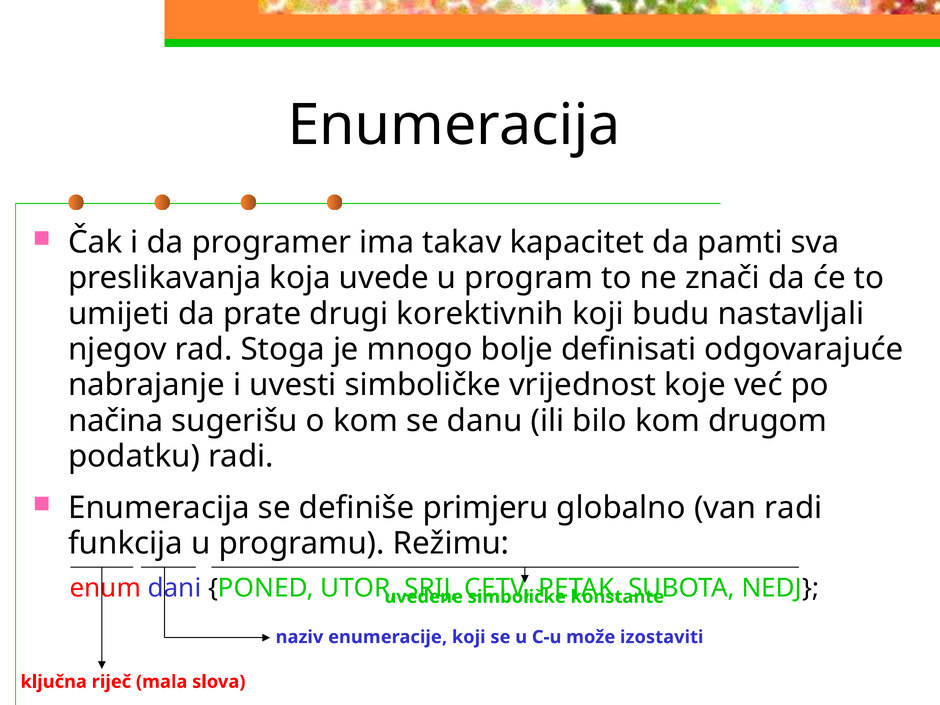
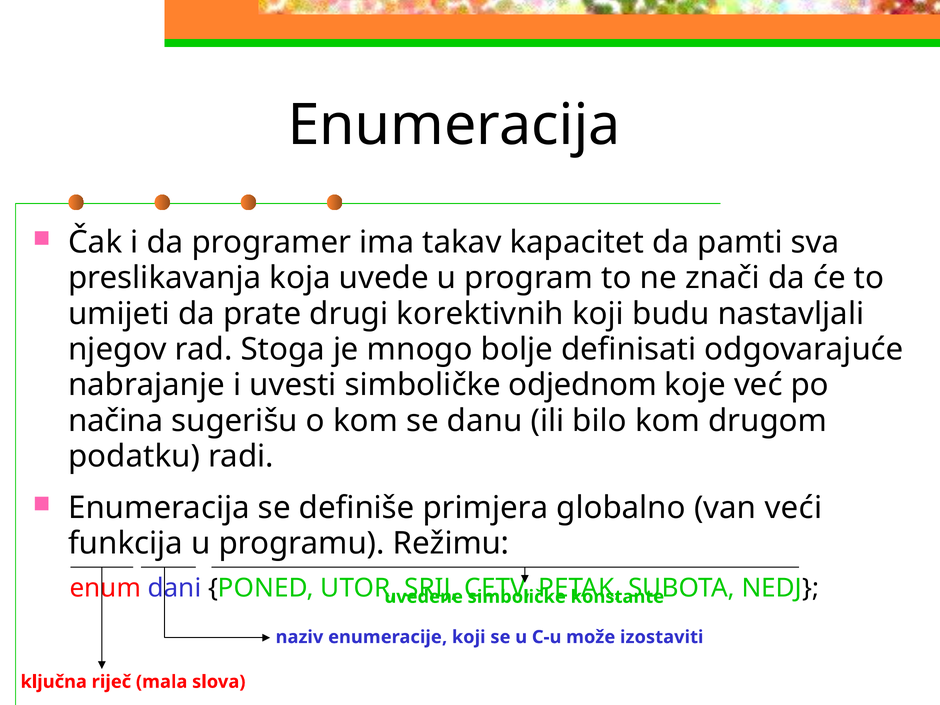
vrijednost: vrijednost -> odjednom
primjeru: primjeru -> primjera
van radi: radi -> veći
